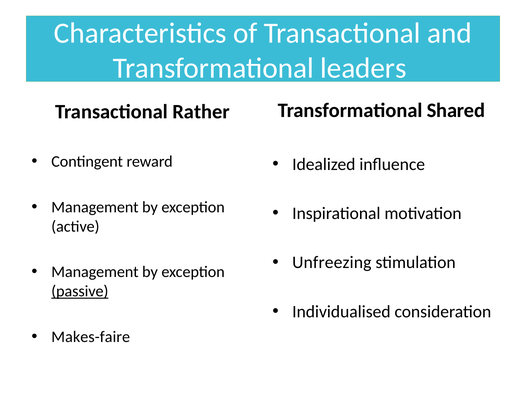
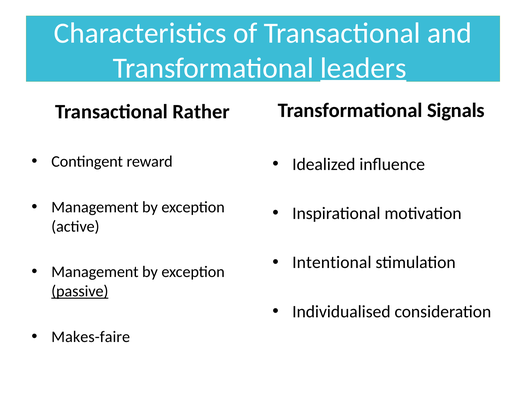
leaders underline: none -> present
Shared: Shared -> Signals
Unfreezing: Unfreezing -> Intentional
